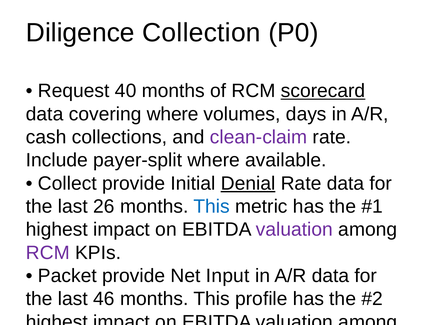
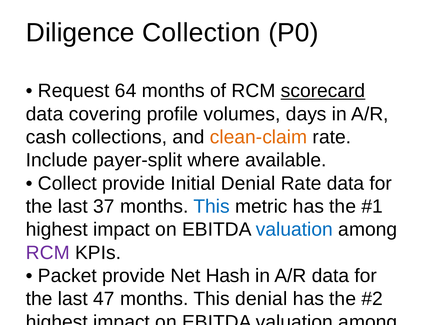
40: 40 -> 64
covering where: where -> profile
clean-claim colour: purple -> orange
Denial at (248, 183) underline: present -> none
26: 26 -> 37
valuation at (294, 229) colour: purple -> blue
Input: Input -> Hash
46: 46 -> 47
This profile: profile -> denial
